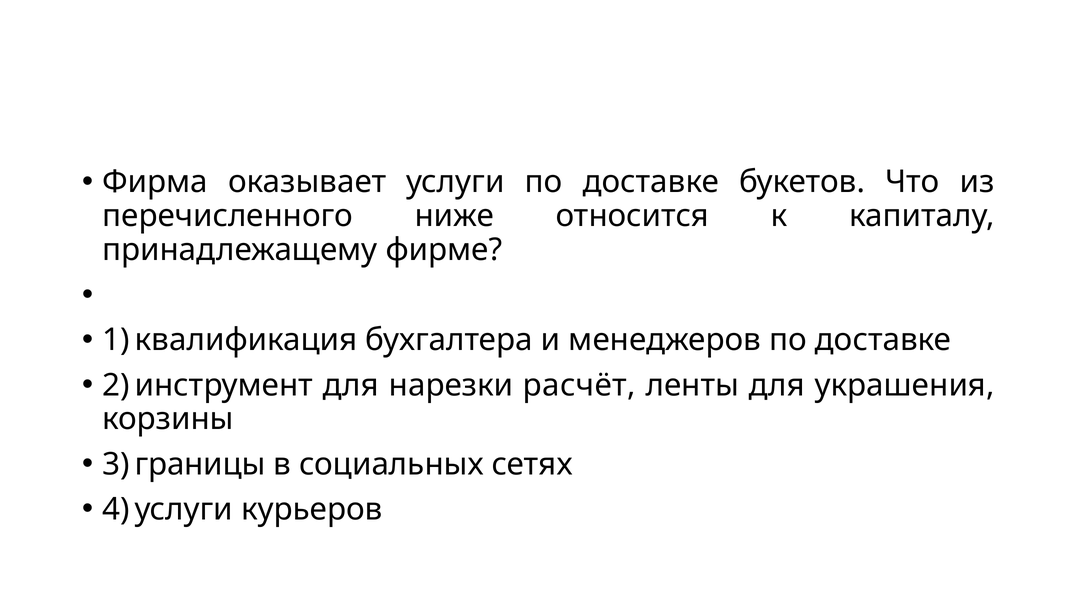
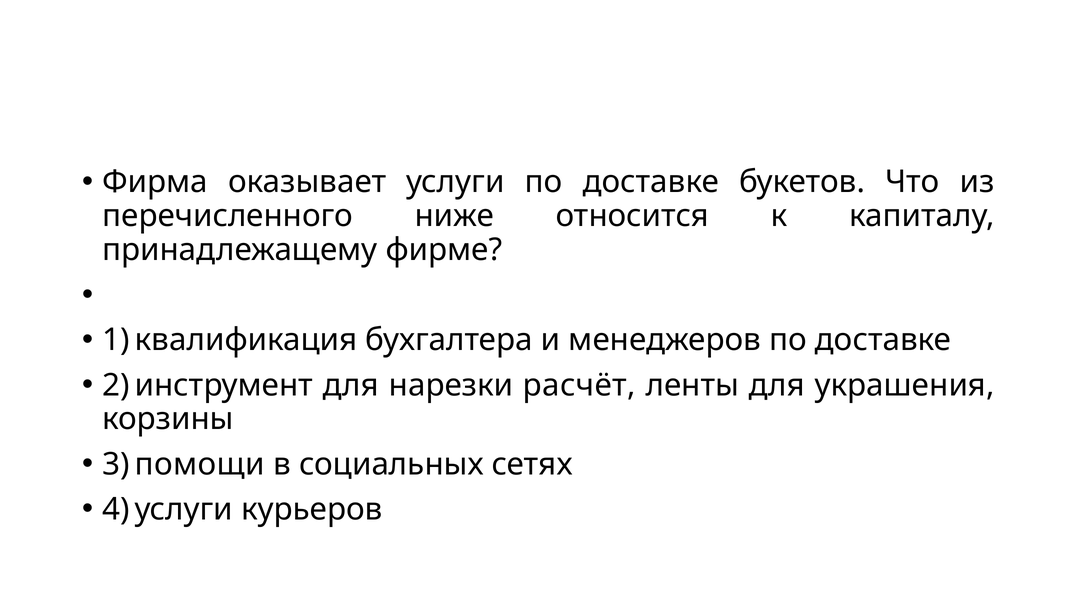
границы: границы -> помощи
